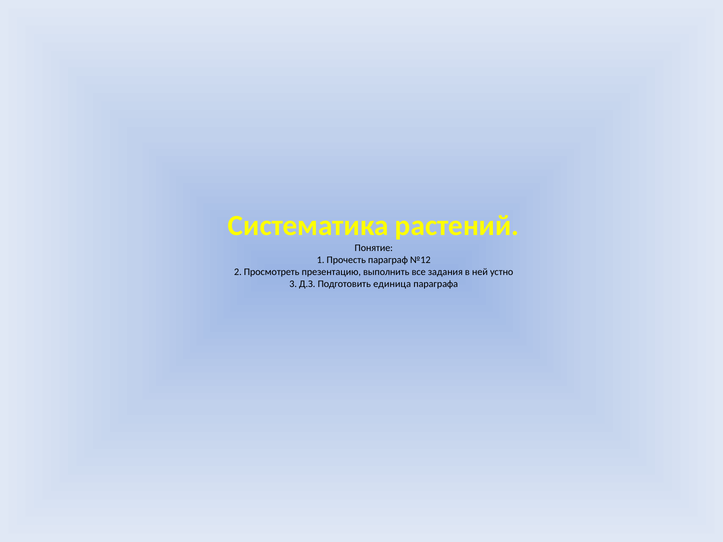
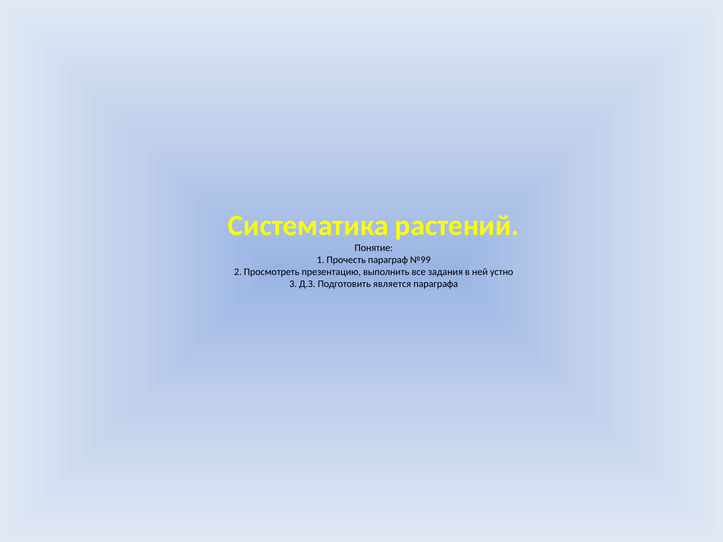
№12: №12 -> №99
единица: единица -> является
